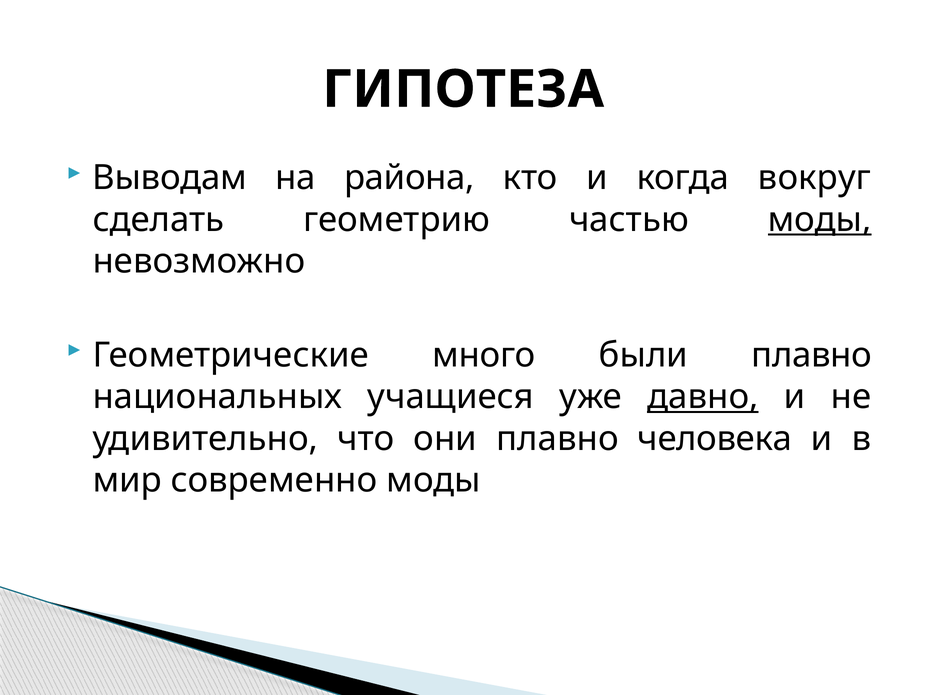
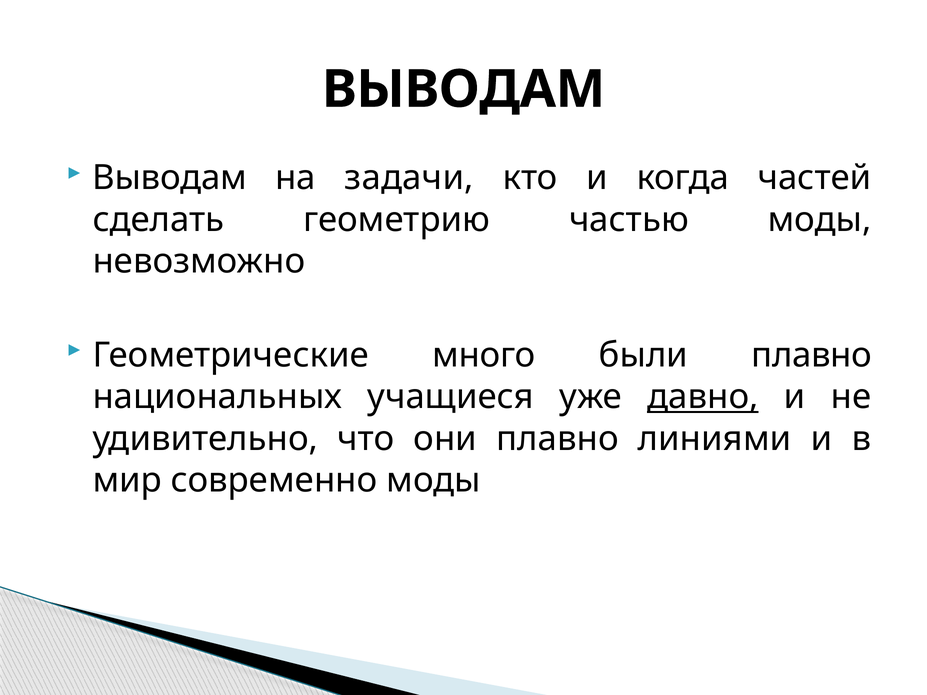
ГИПОТЕЗА at (463, 89): ГИПОТЕЗА -> ВЫВОДАМ
района: района -> задачи
вокруг: вокруг -> частей
моды at (820, 220) underline: present -> none
человека: человека -> линиями
